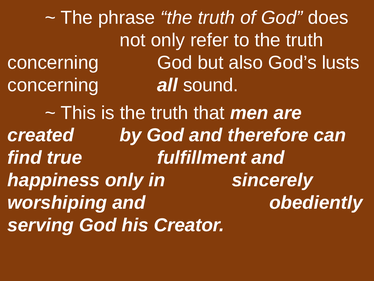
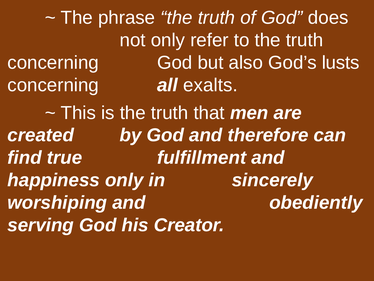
sound: sound -> exalts
